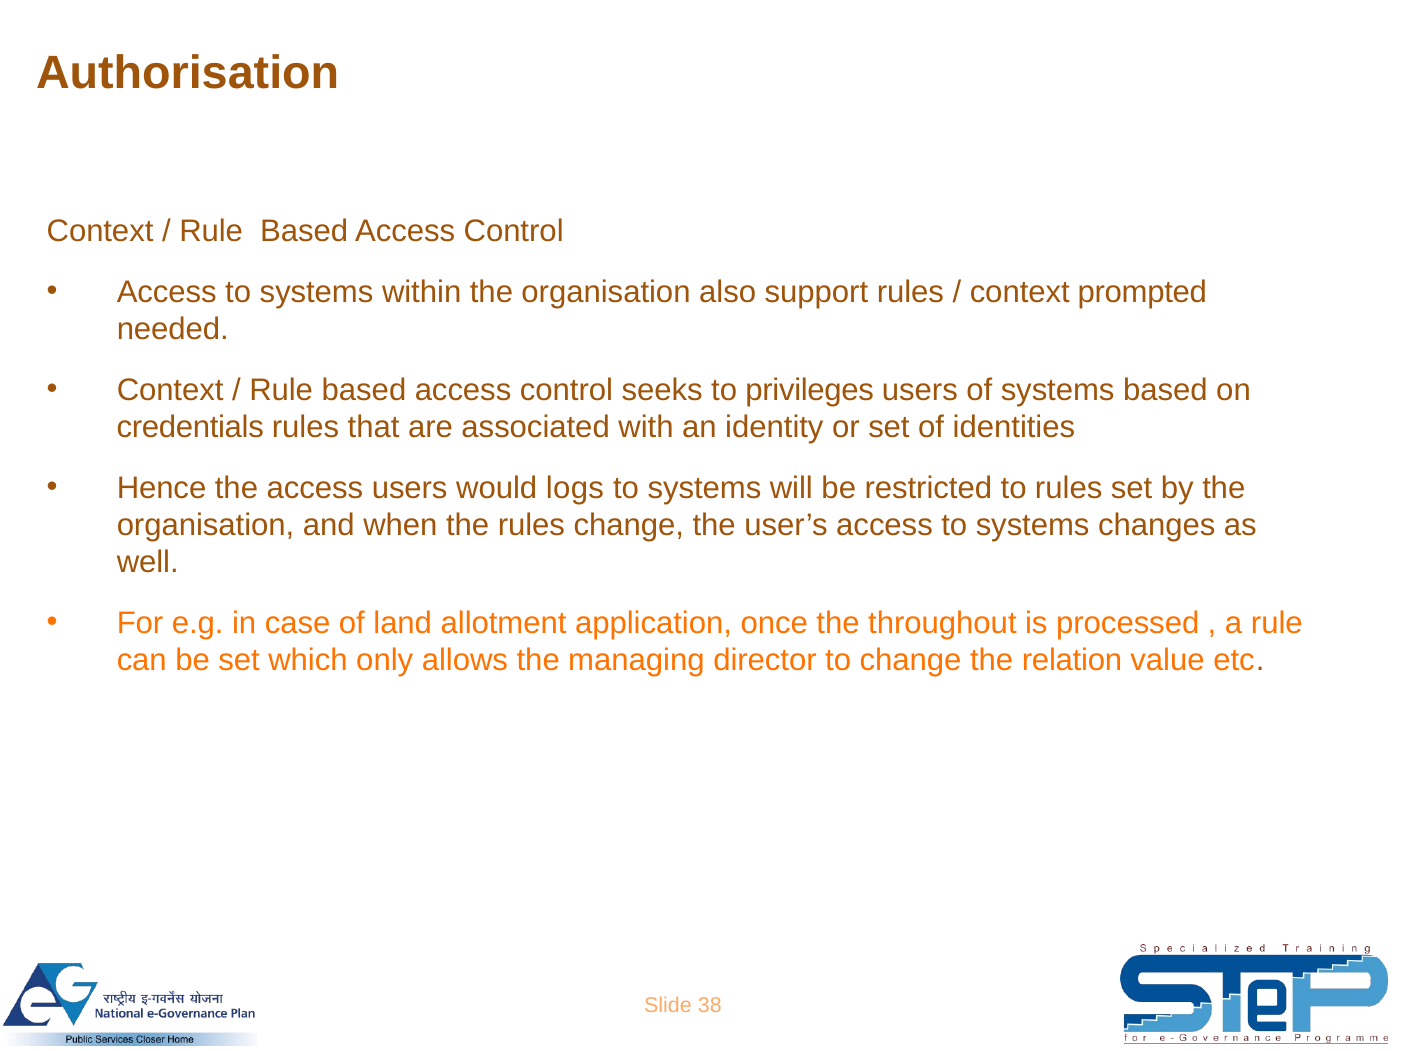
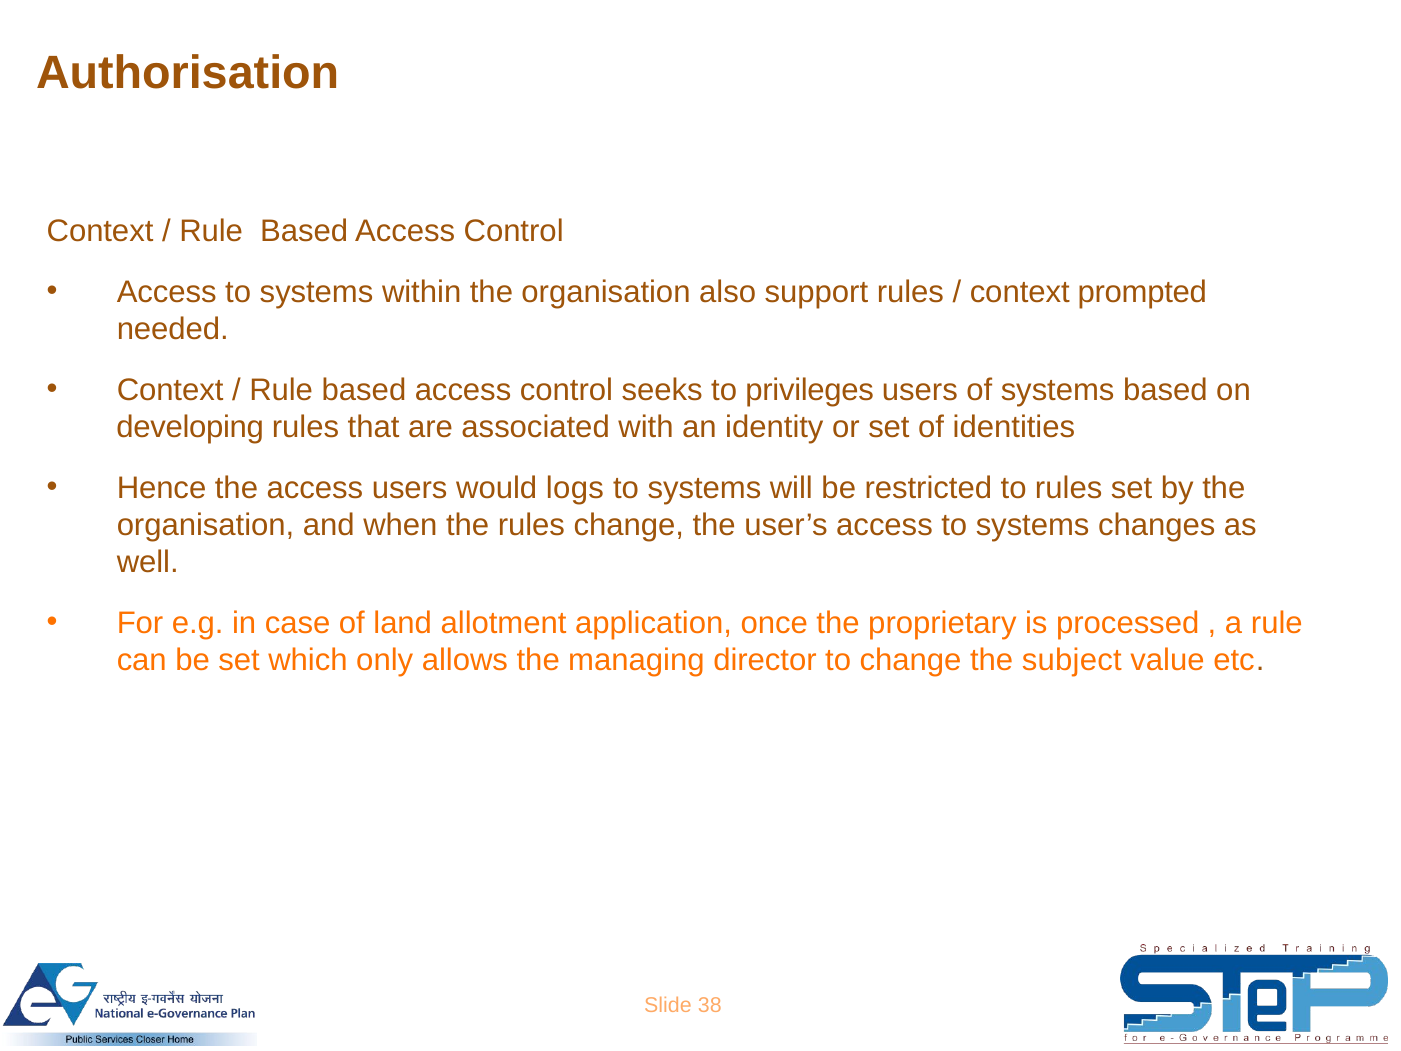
credentials: credentials -> developing
throughout: throughout -> proprietary
relation: relation -> subject
